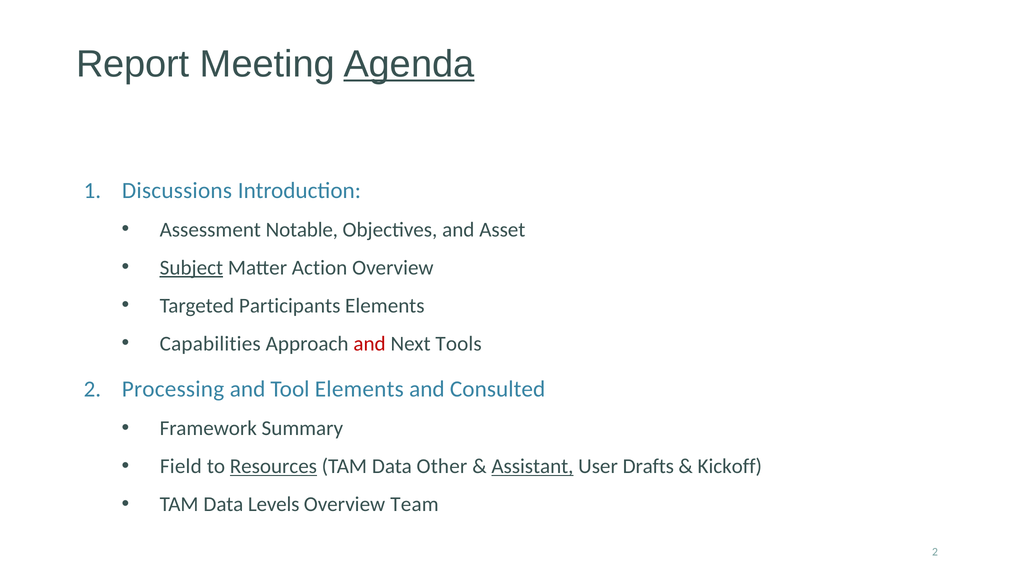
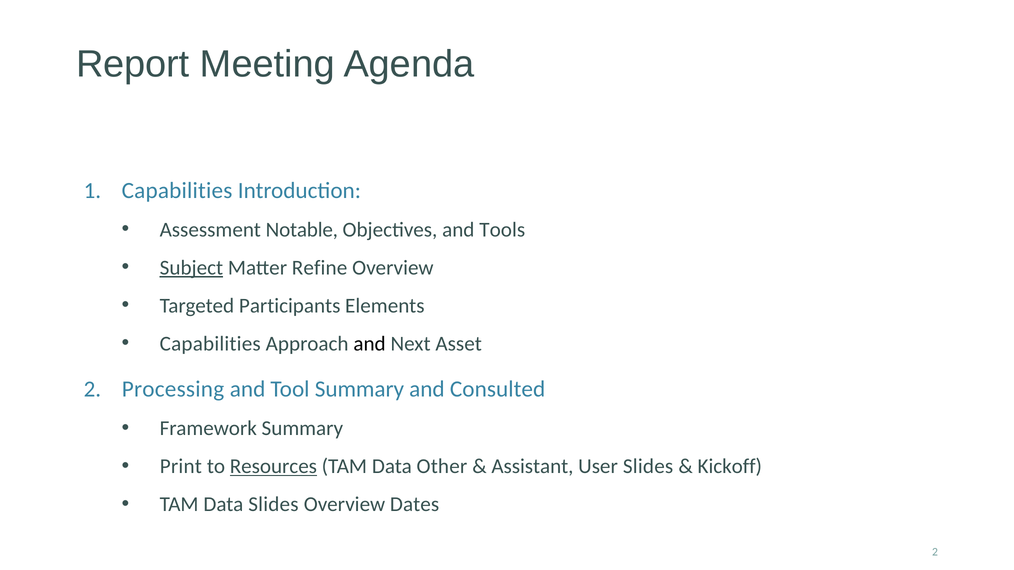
Agenda underline: present -> none
Discussions at (177, 191): Discussions -> Capabilities
Asset: Asset -> Tools
Action: Action -> Refine
and at (370, 344) colour: red -> black
Tools: Tools -> Asset
Tool Elements: Elements -> Summary
Field: Field -> Print
Assistant underline: present -> none
User Drafts: Drafts -> Slides
Data Levels: Levels -> Slides
Team: Team -> Dates
